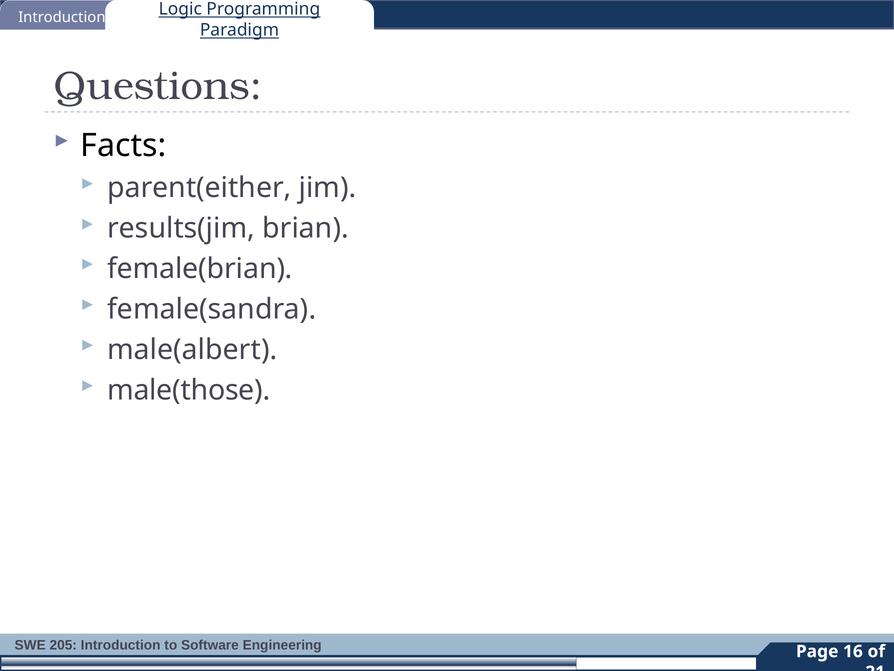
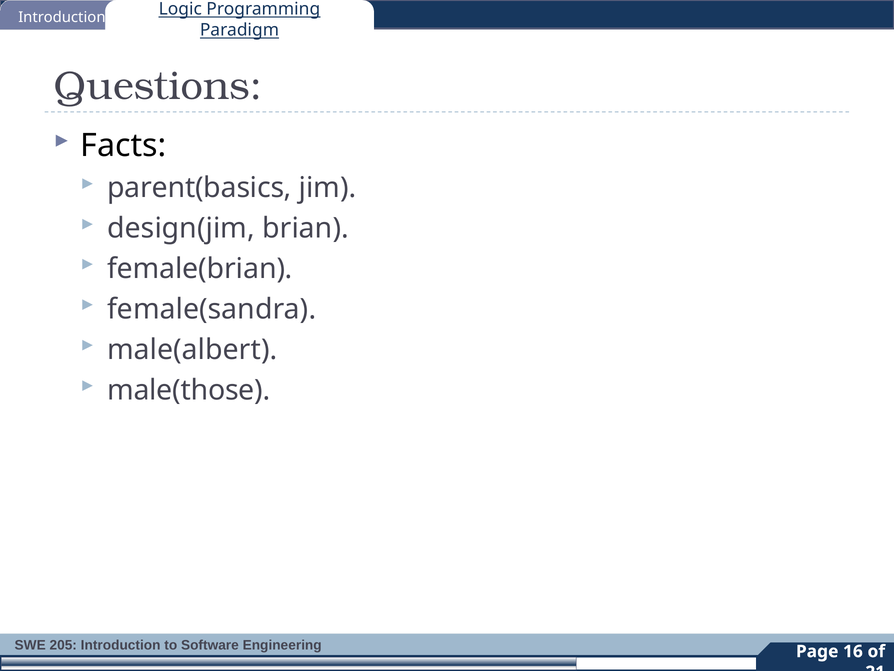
parent(either: parent(either -> parent(basics
results(jim: results(jim -> design(jim
